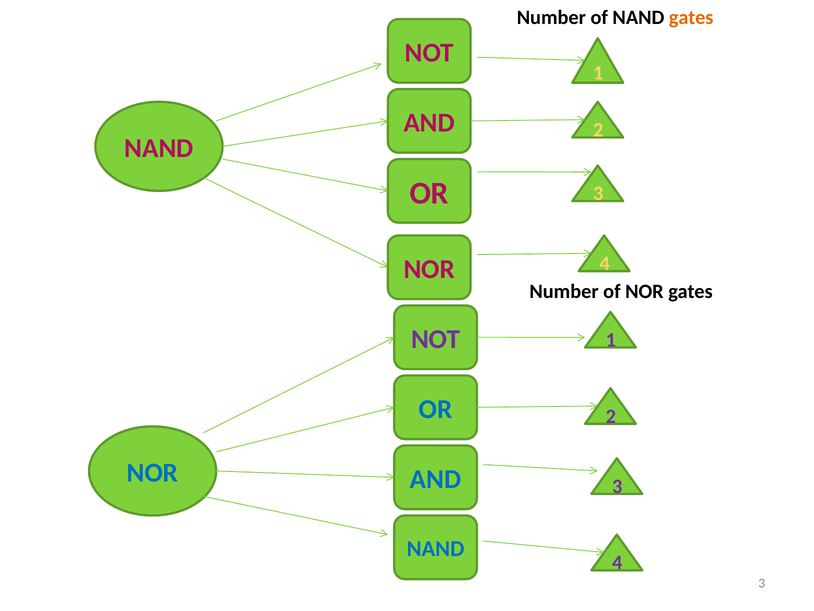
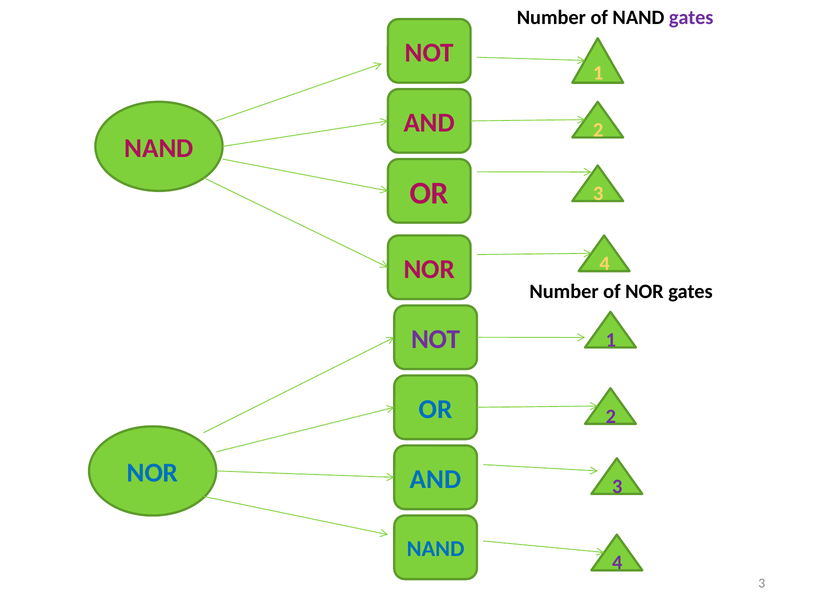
gates at (691, 18) colour: orange -> purple
